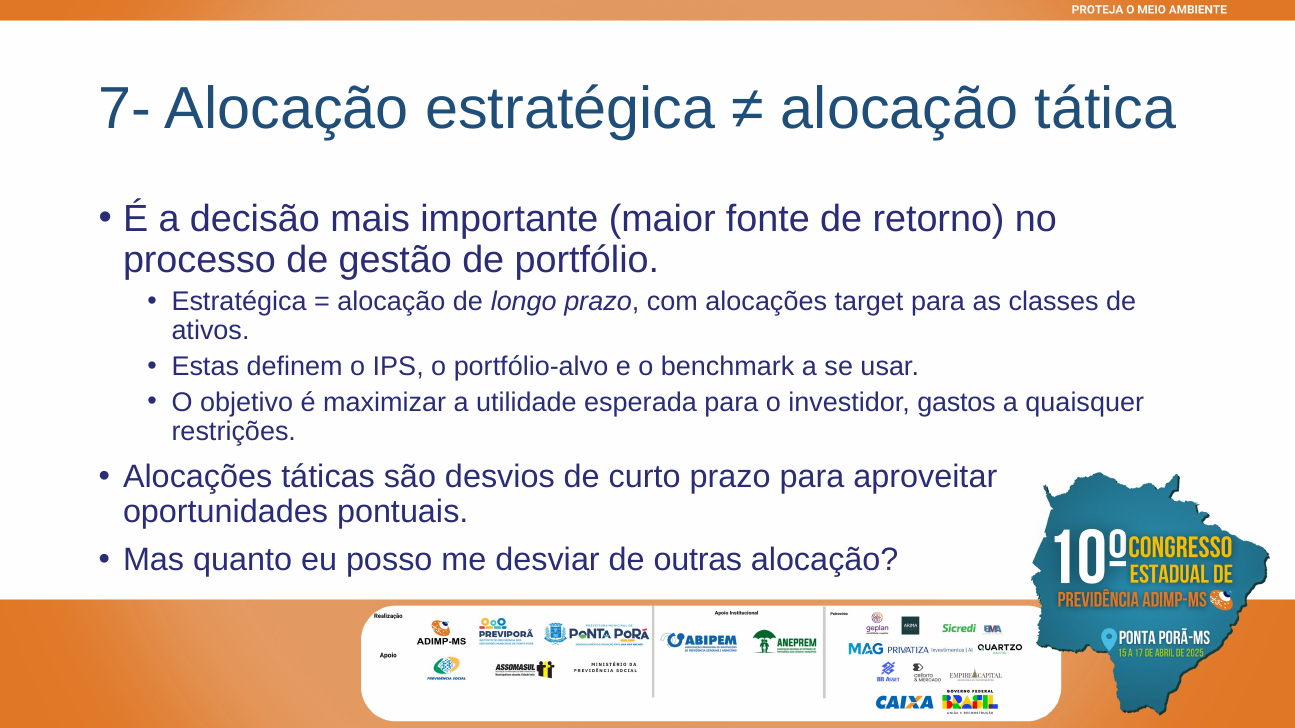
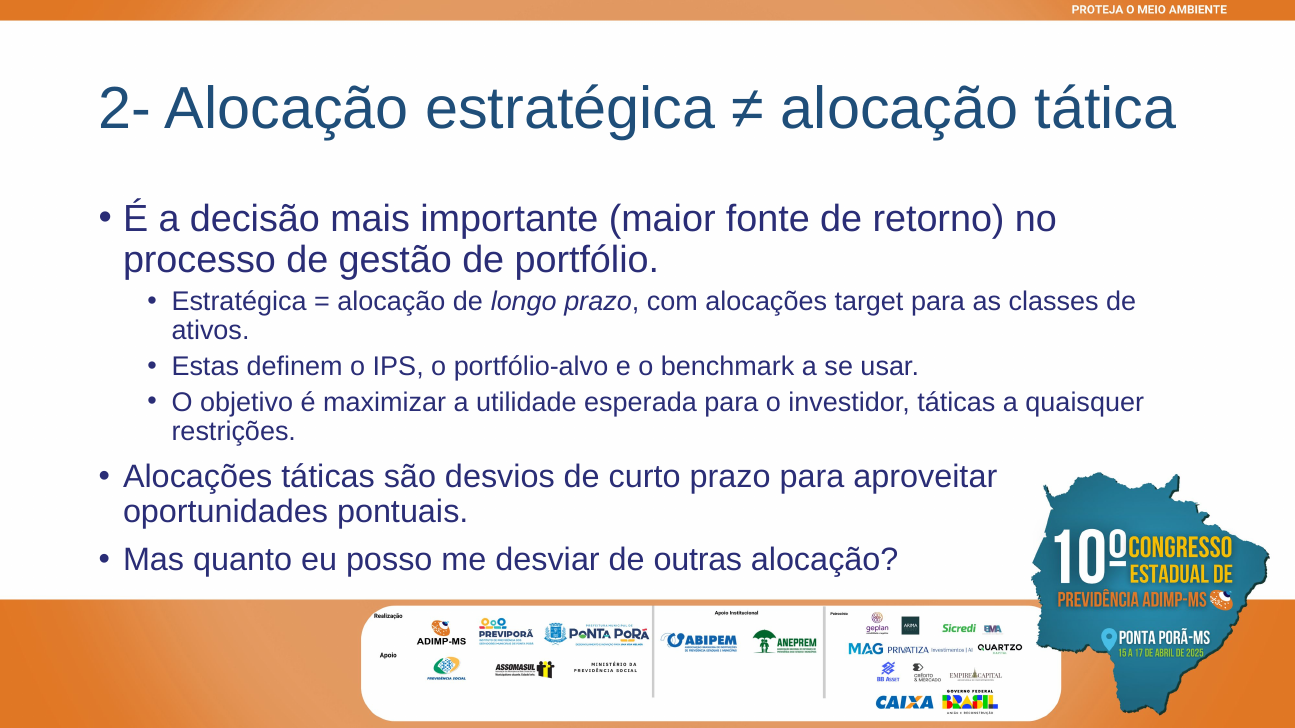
7-: 7- -> 2-
investidor gastos: gastos -> táticas
